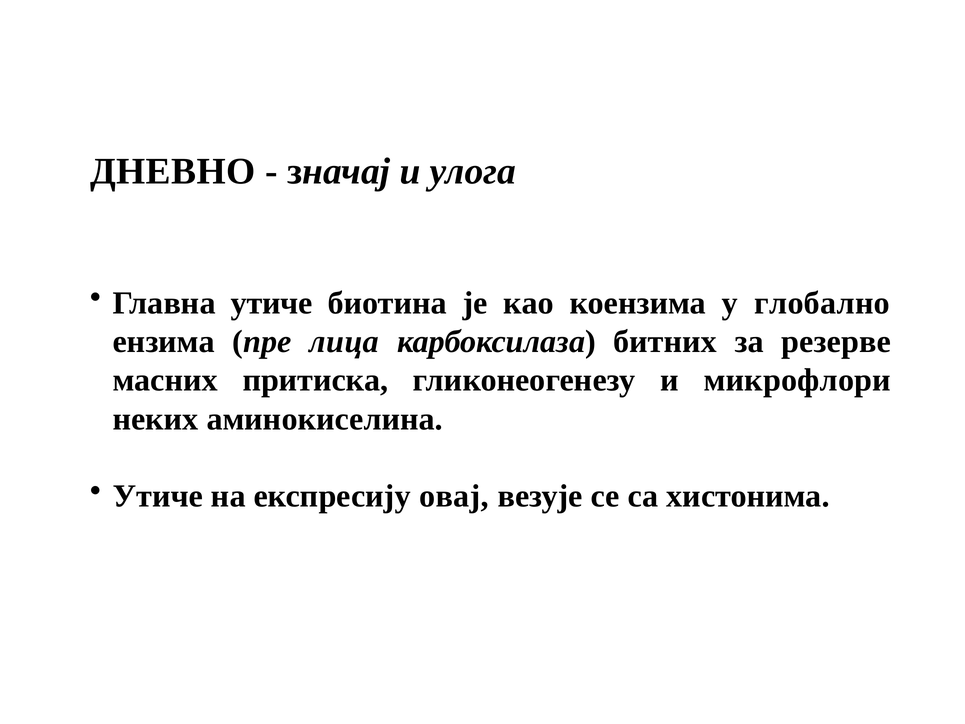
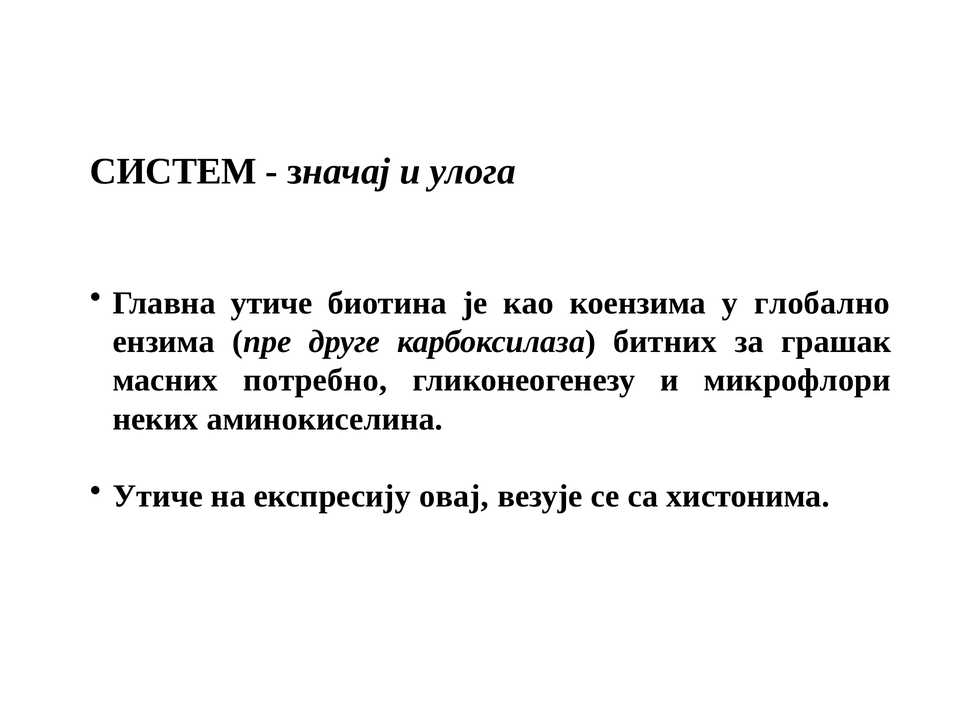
ДНЕВНО: ДНЕВНО -> СИСТЕМ
лица: лица -> друге
резерве: резерве -> грашак
притиска: притиска -> потребно
